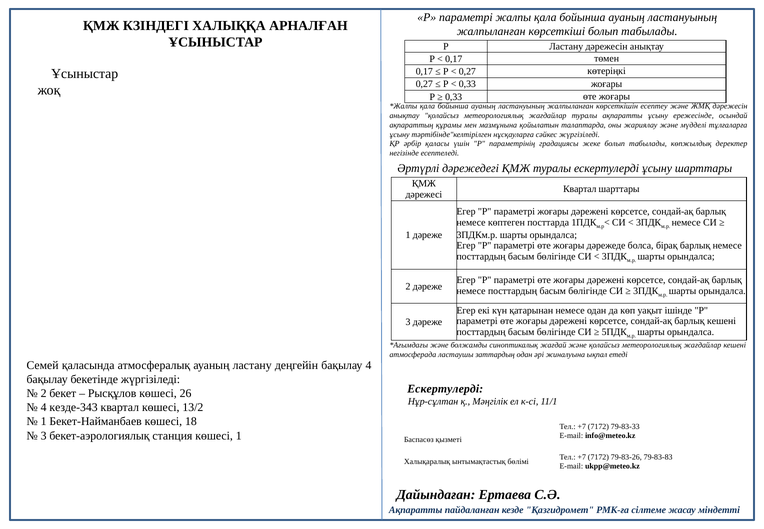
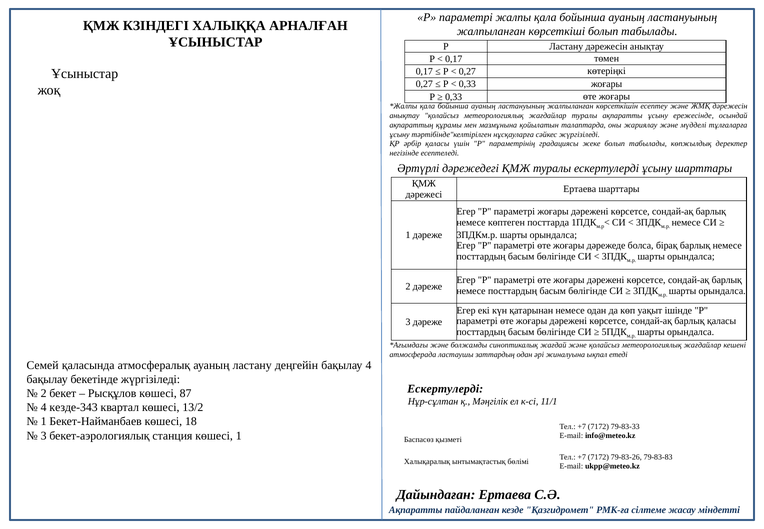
Квартал at (580, 189): Квартал -> Ертаева
барлық кешені: кешені -> қаласы
26: 26 -> 87
